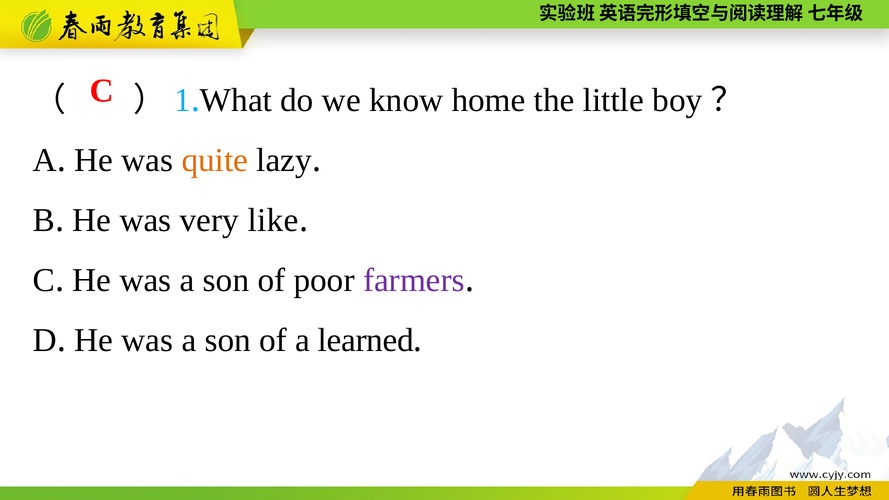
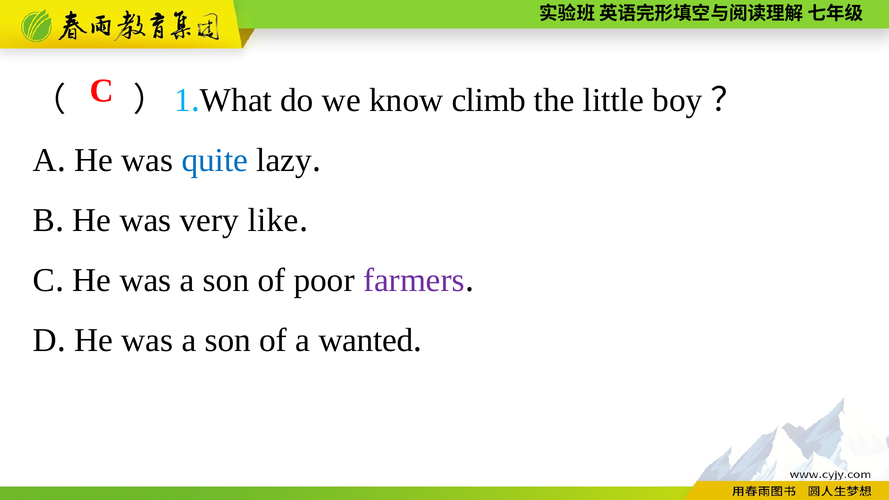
home: home -> climb
quite colour: orange -> blue
learned: learned -> wanted
